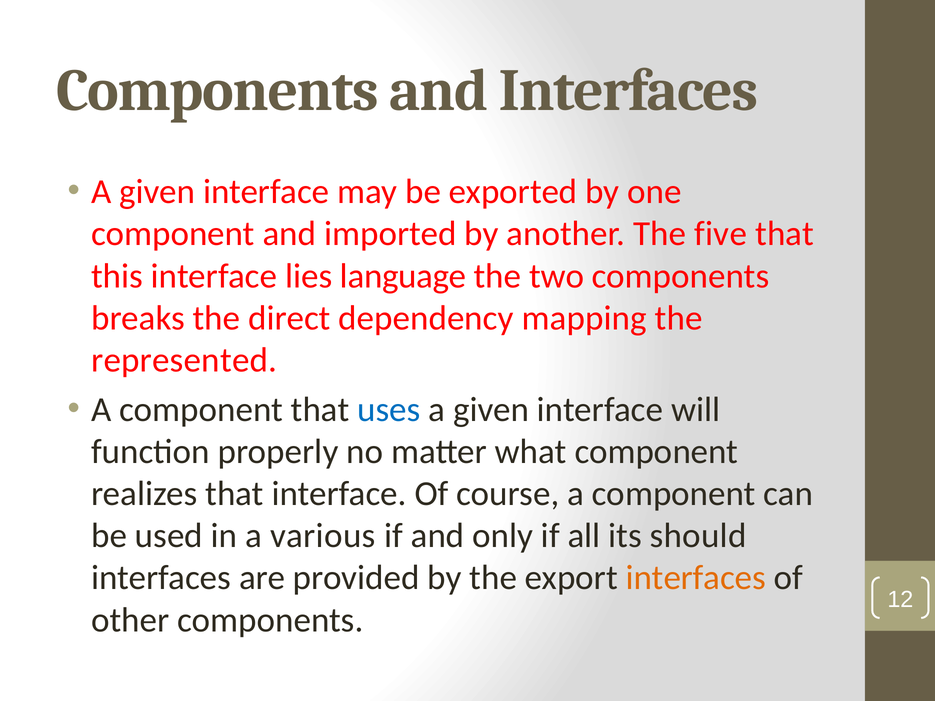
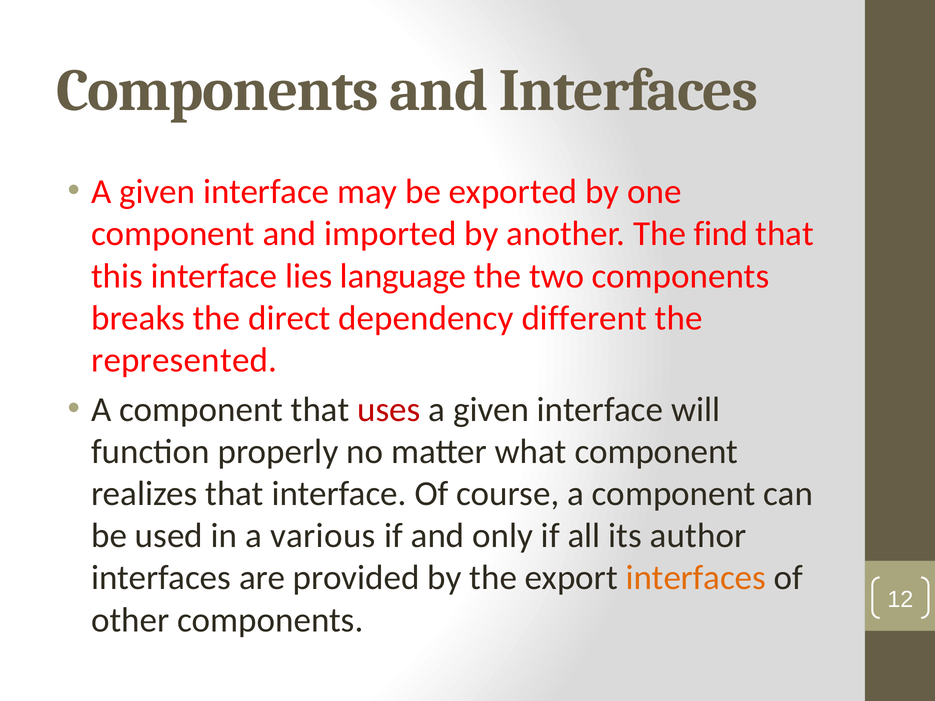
five: five -> find
mapping: mapping -> different
uses colour: blue -> red
should: should -> author
